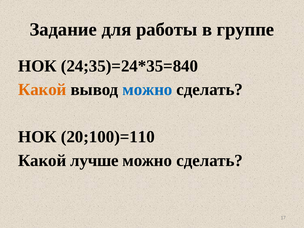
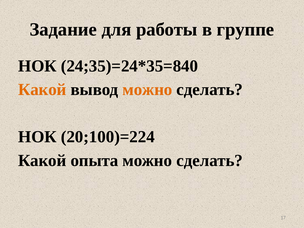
можно at (147, 90) colour: blue -> orange
20;100)=110: 20;100)=110 -> 20;100)=224
лучше: лучше -> опыта
